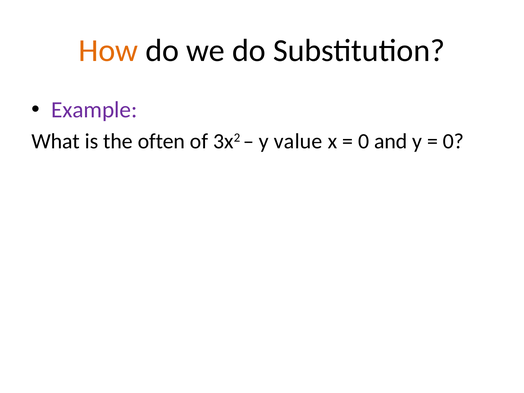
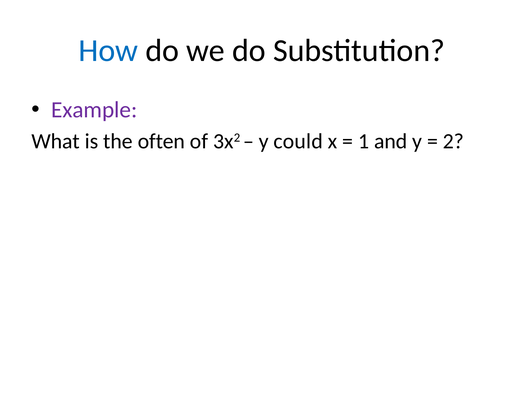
How colour: orange -> blue
value: value -> could
0 at (364, 141): 0 -> 1
0 at (453, 141): 0 -> 2
